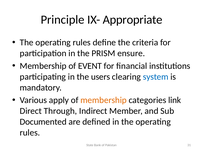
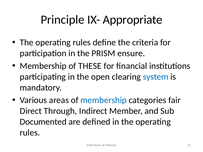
EVENT: EVENT -> THESE
users: users -> open
apply: apply -> areas
membership at (104, 100) colour: orange -> blue
link: link -> fair
